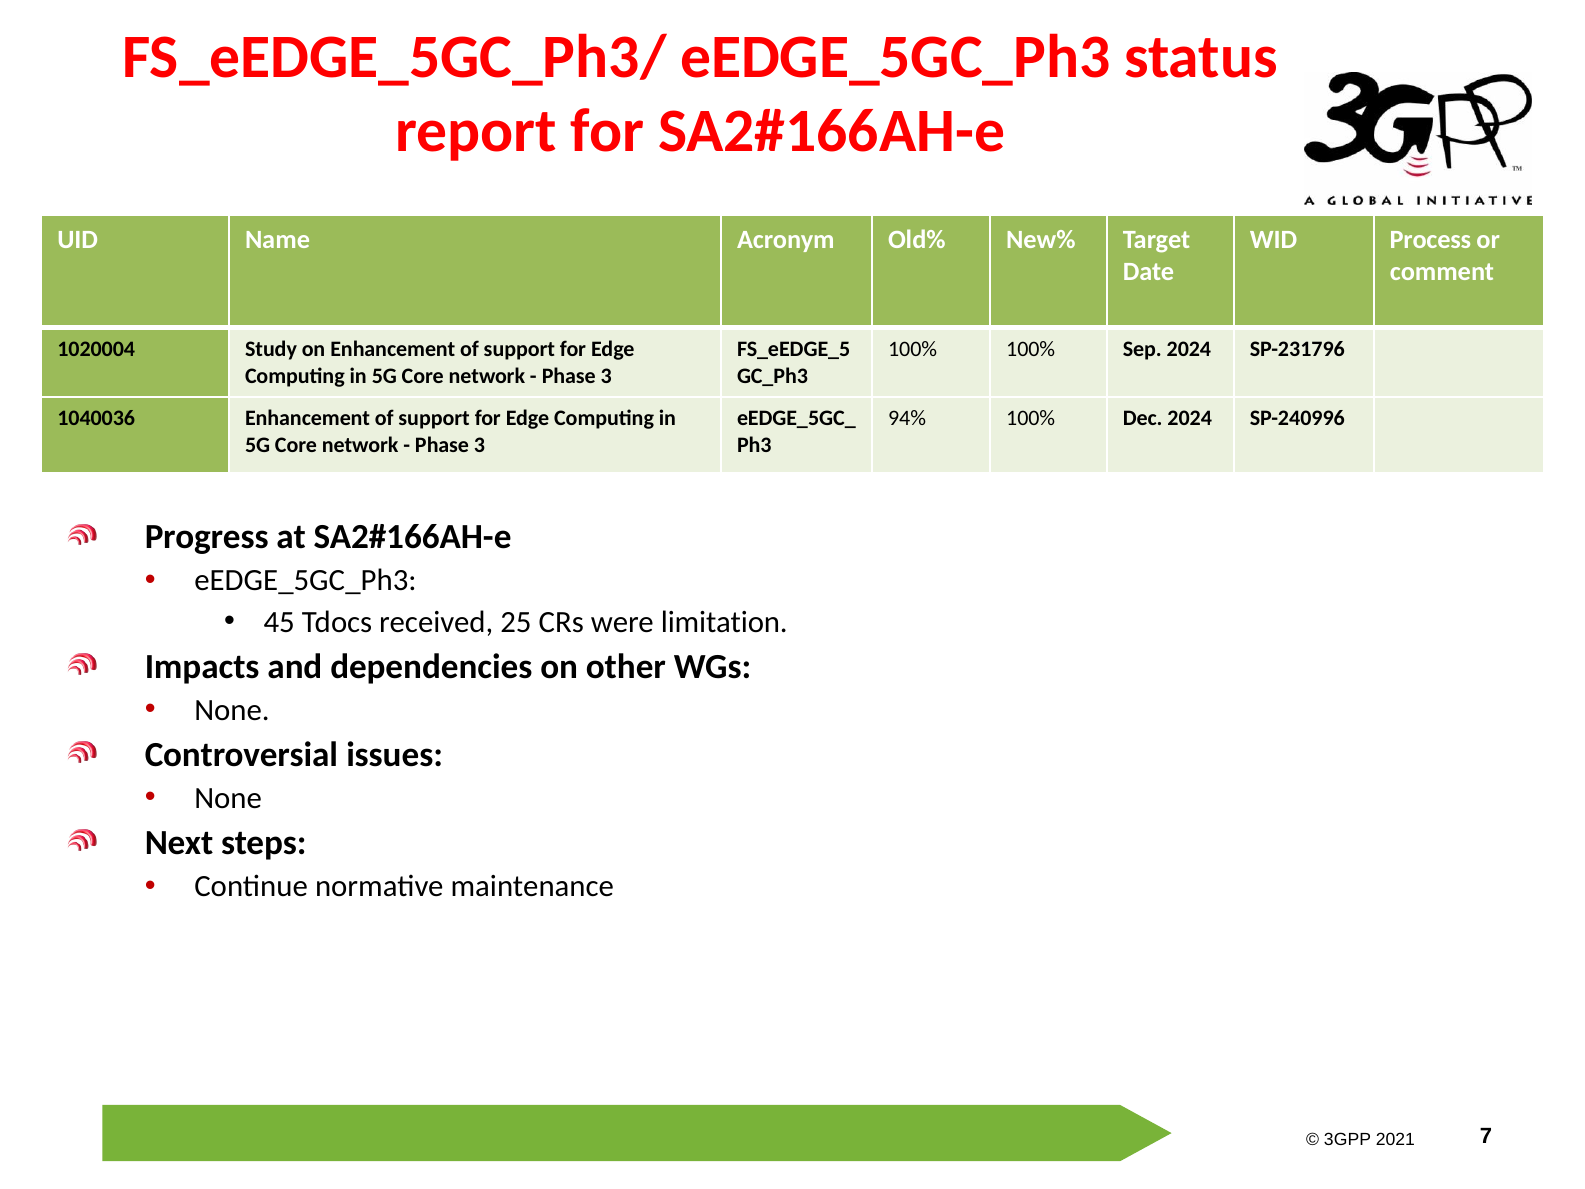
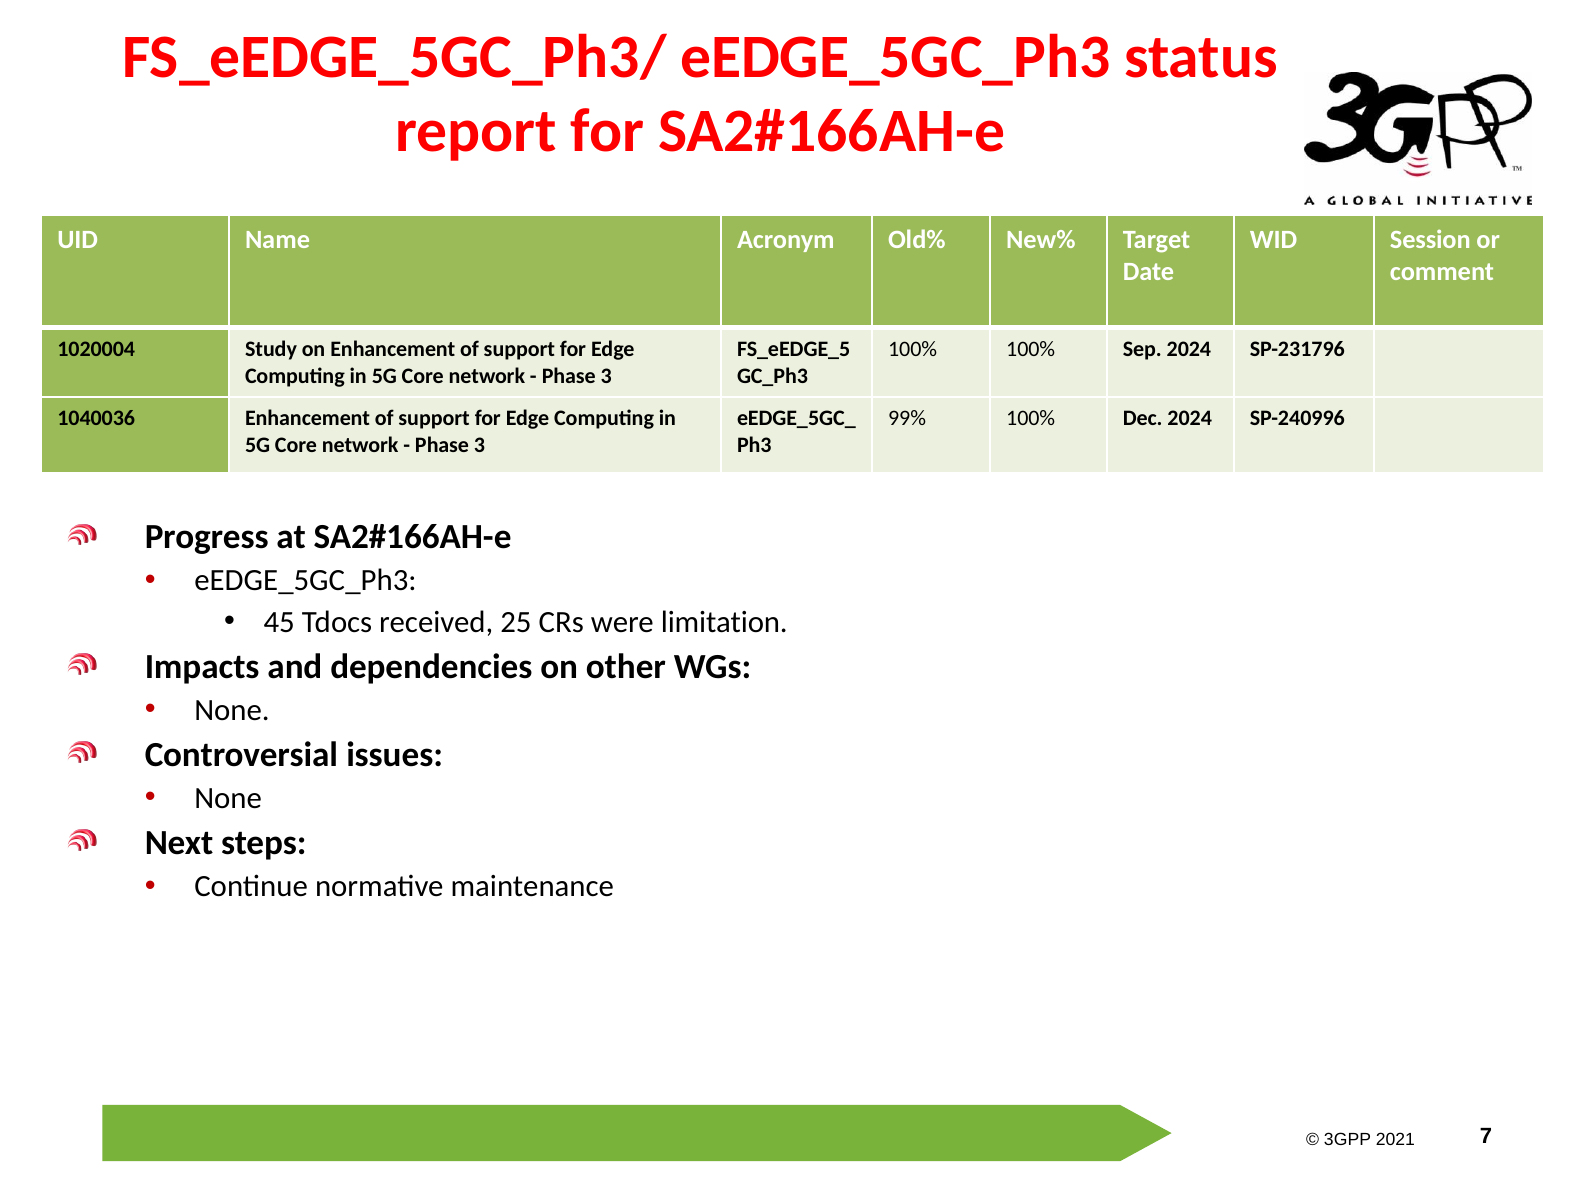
Process: Process -> Session
94%: 94% -> 99%
